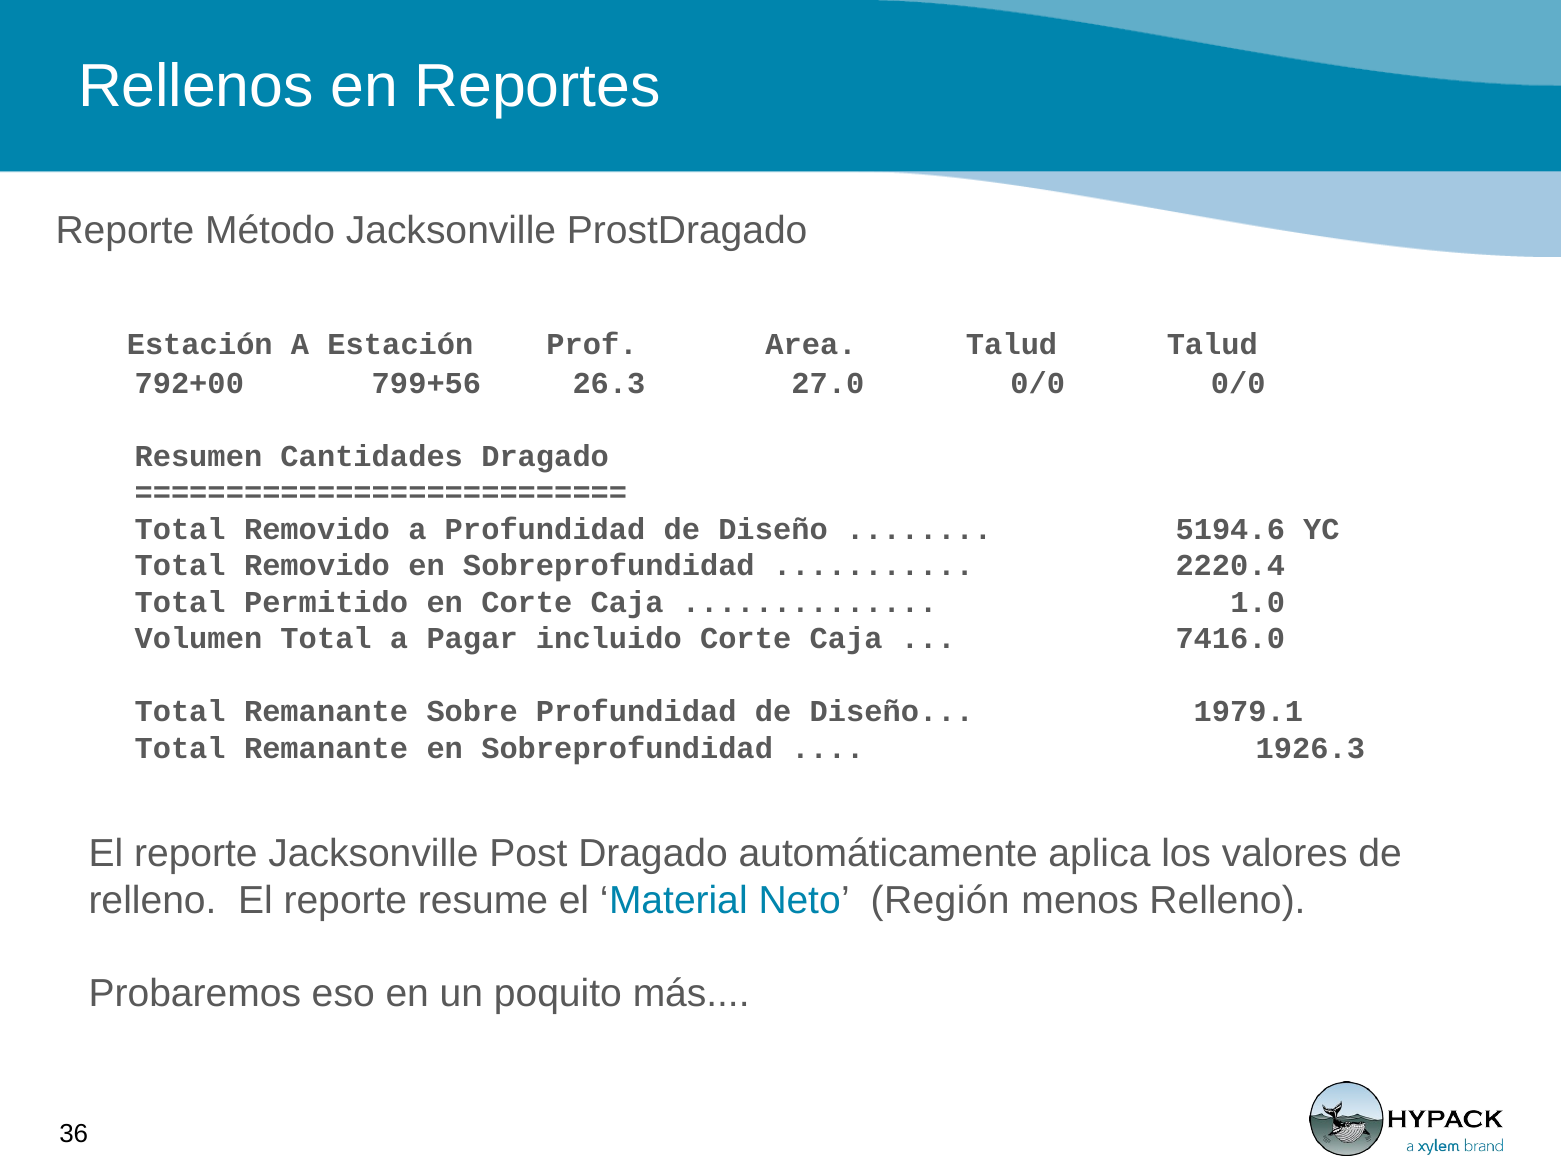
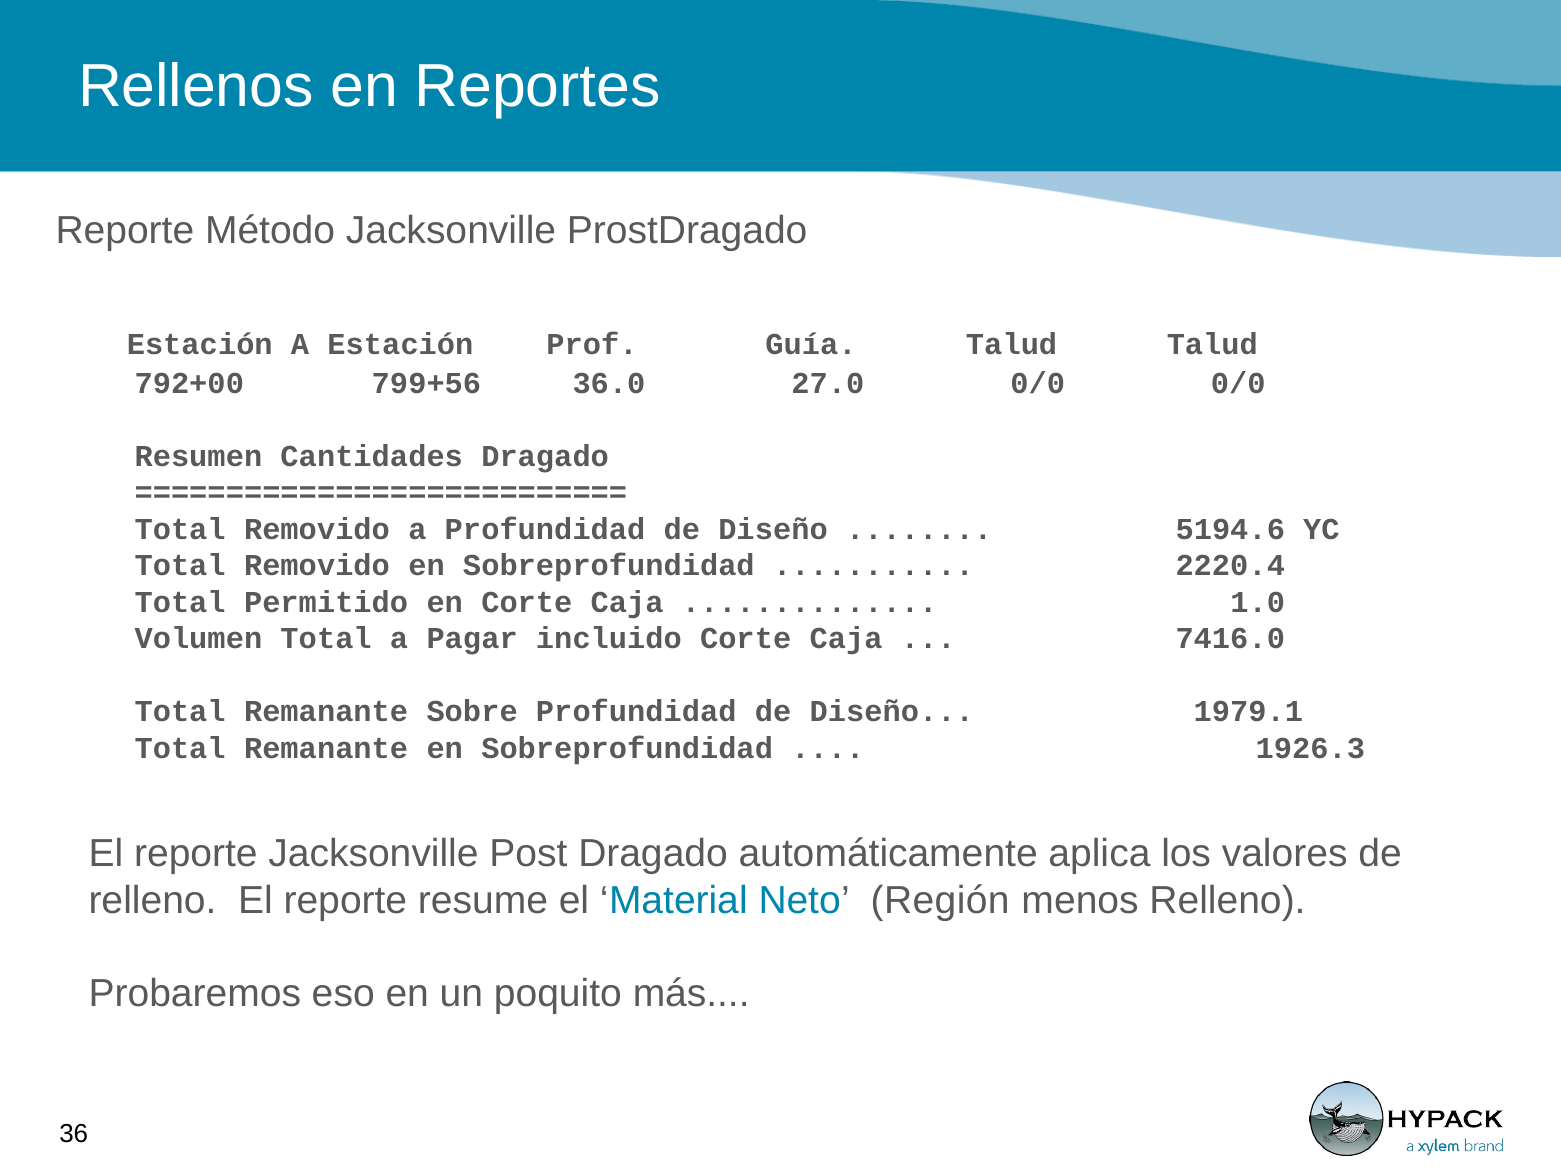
Area: Area -> Guía
26.3: 26.3 -> 36.0
